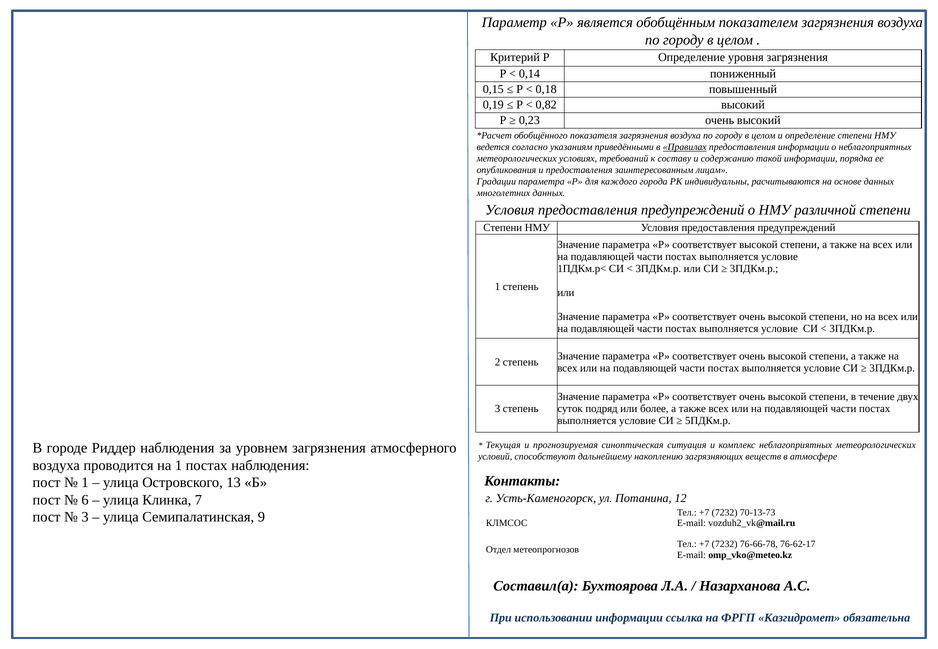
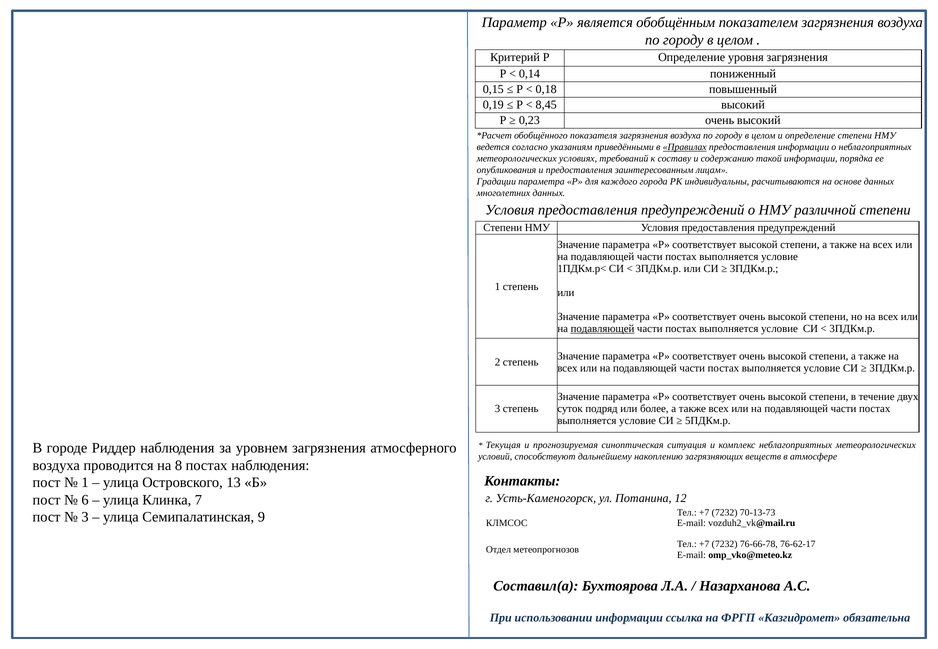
0,82: 0,82 -> 8,45
подавляющей at (602, 329) underline: none -> present
на 1: 1 -> 8
